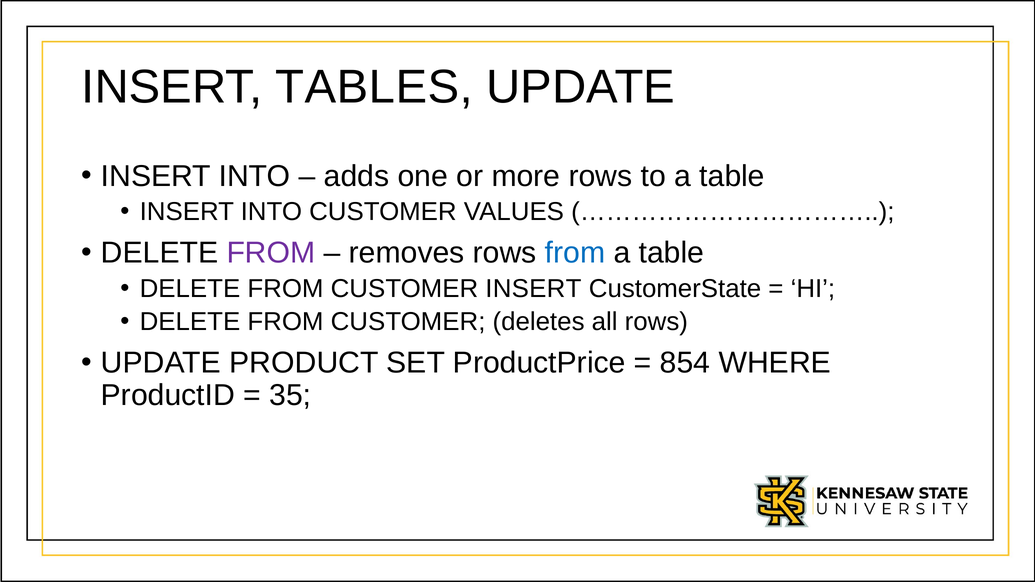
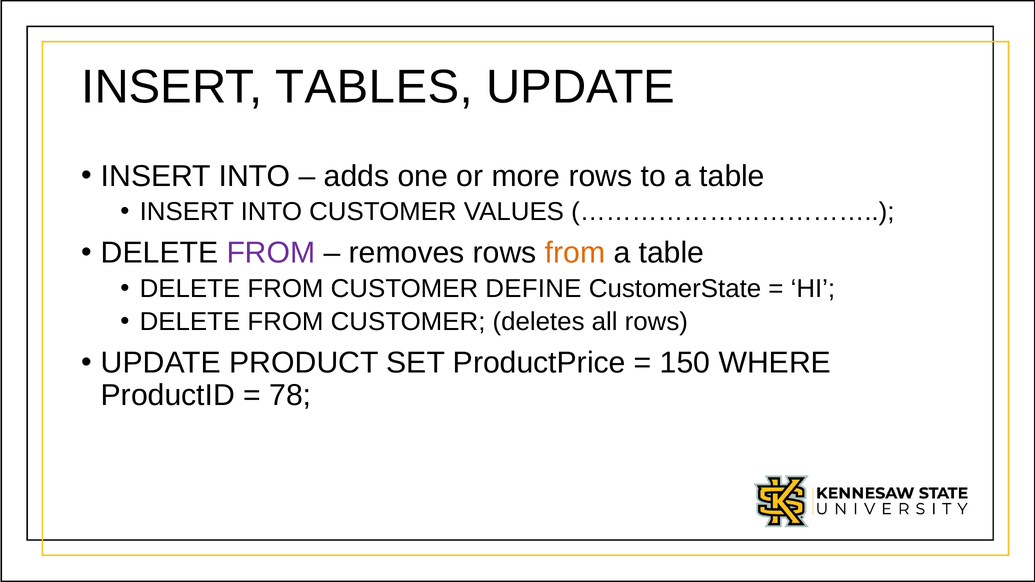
from at (575, 253) colour: blue -> orange
CUSTOMER INSERT: INSERT -> DEFINE
854: 854 -> 150
35: 35 -> 78
